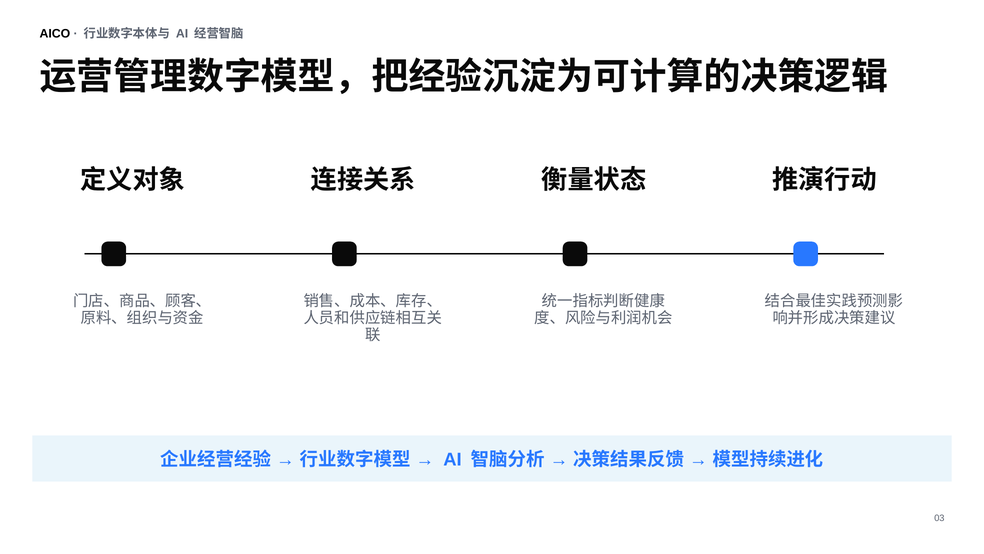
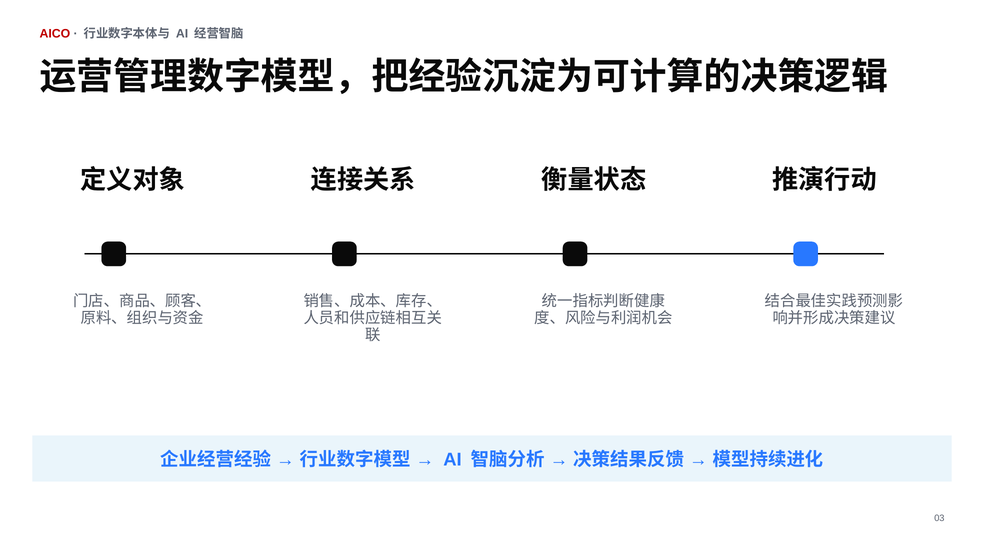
AICO colour: black -> red
